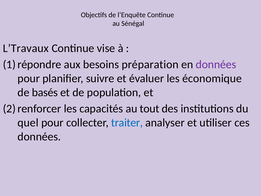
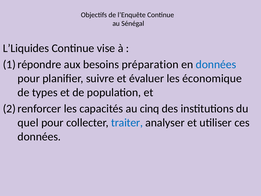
L’Travaux: L’Travaux -> L’Liquides
données at (216, 64) colour: purple -> blue
basés: basés -> types
tout: tout -> cinq
